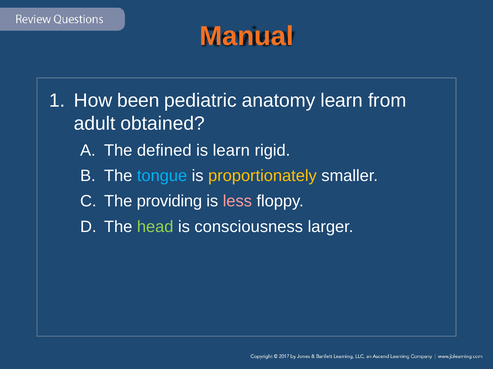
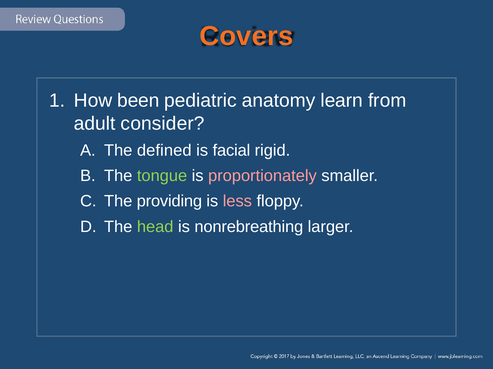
Manual: Manual -> Covers
obtained: obtained -> consider
is learn: learn -> facial
tongue colour: light blue -> light green
proportionately colour: yellow -> pink
consciousness: consciousness -> nonrebreathing
